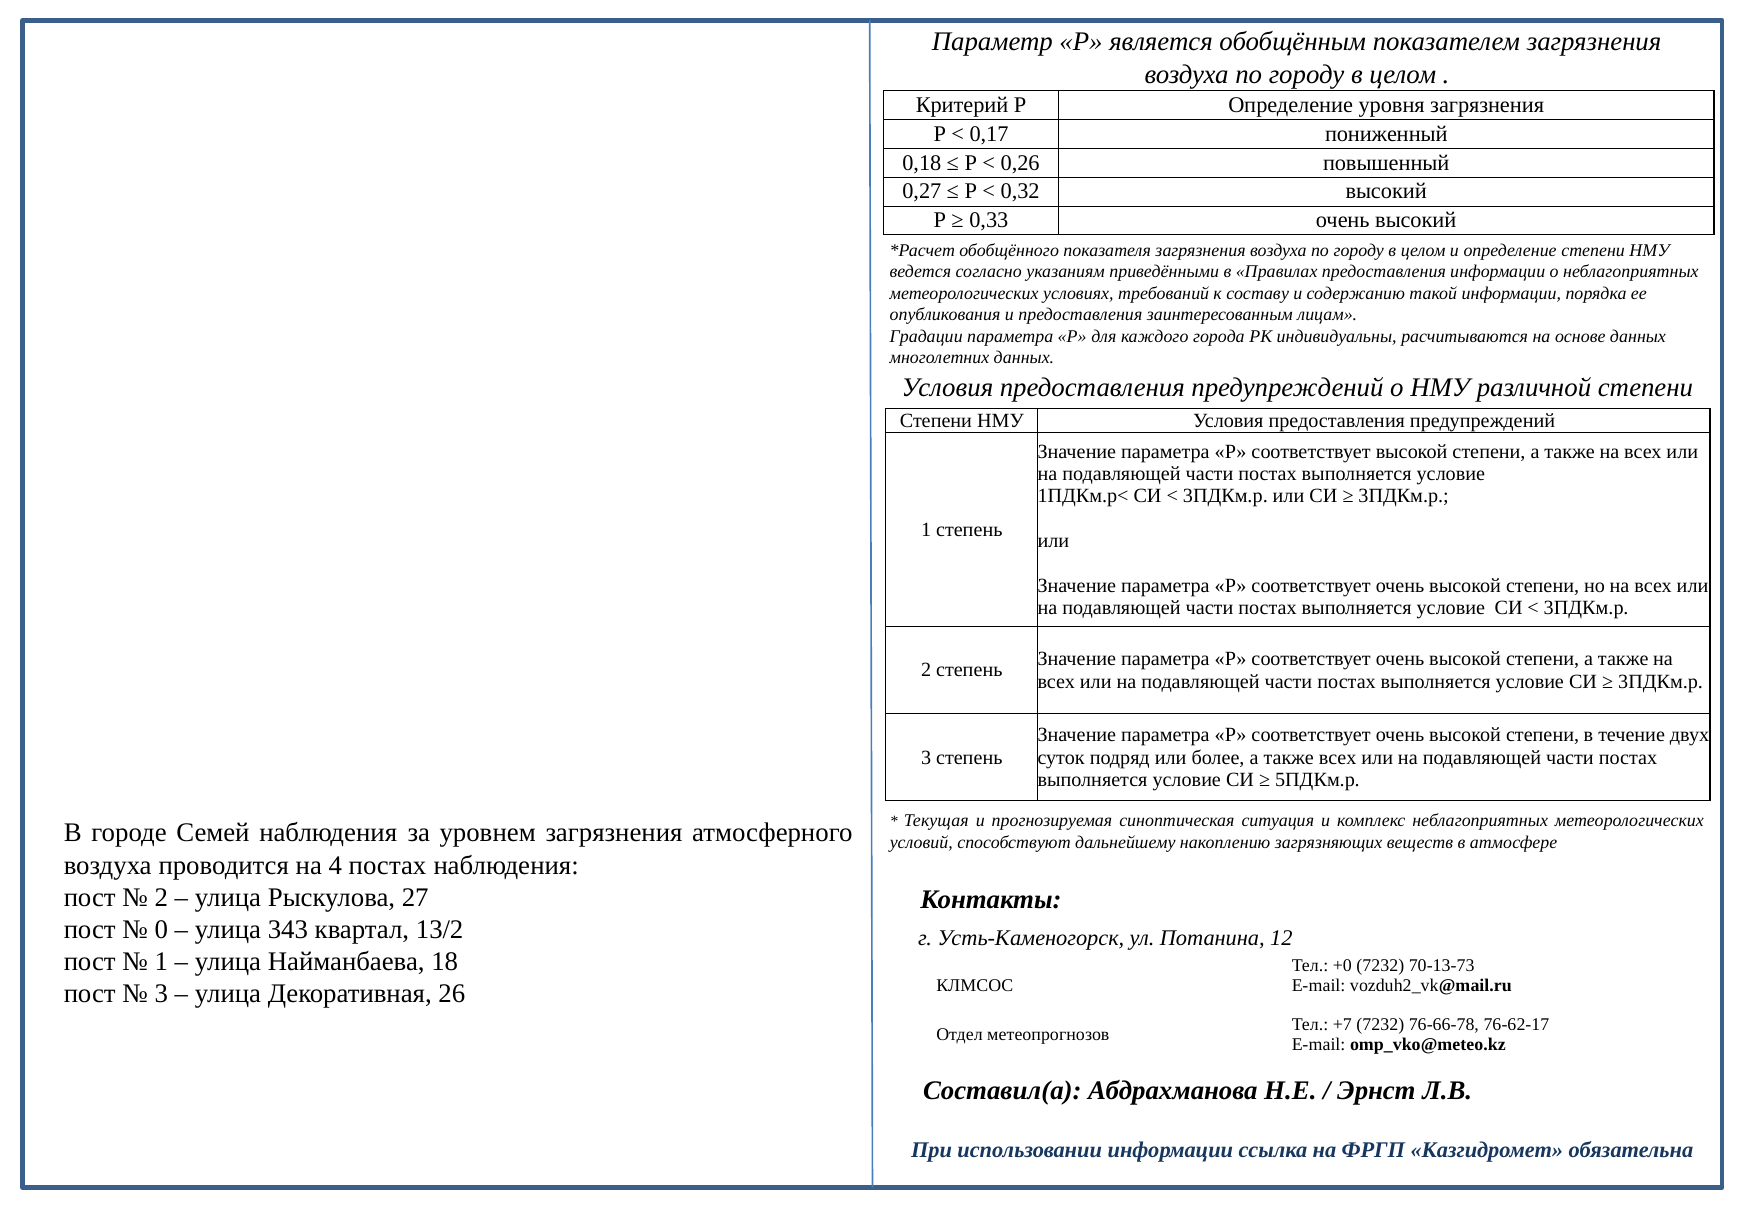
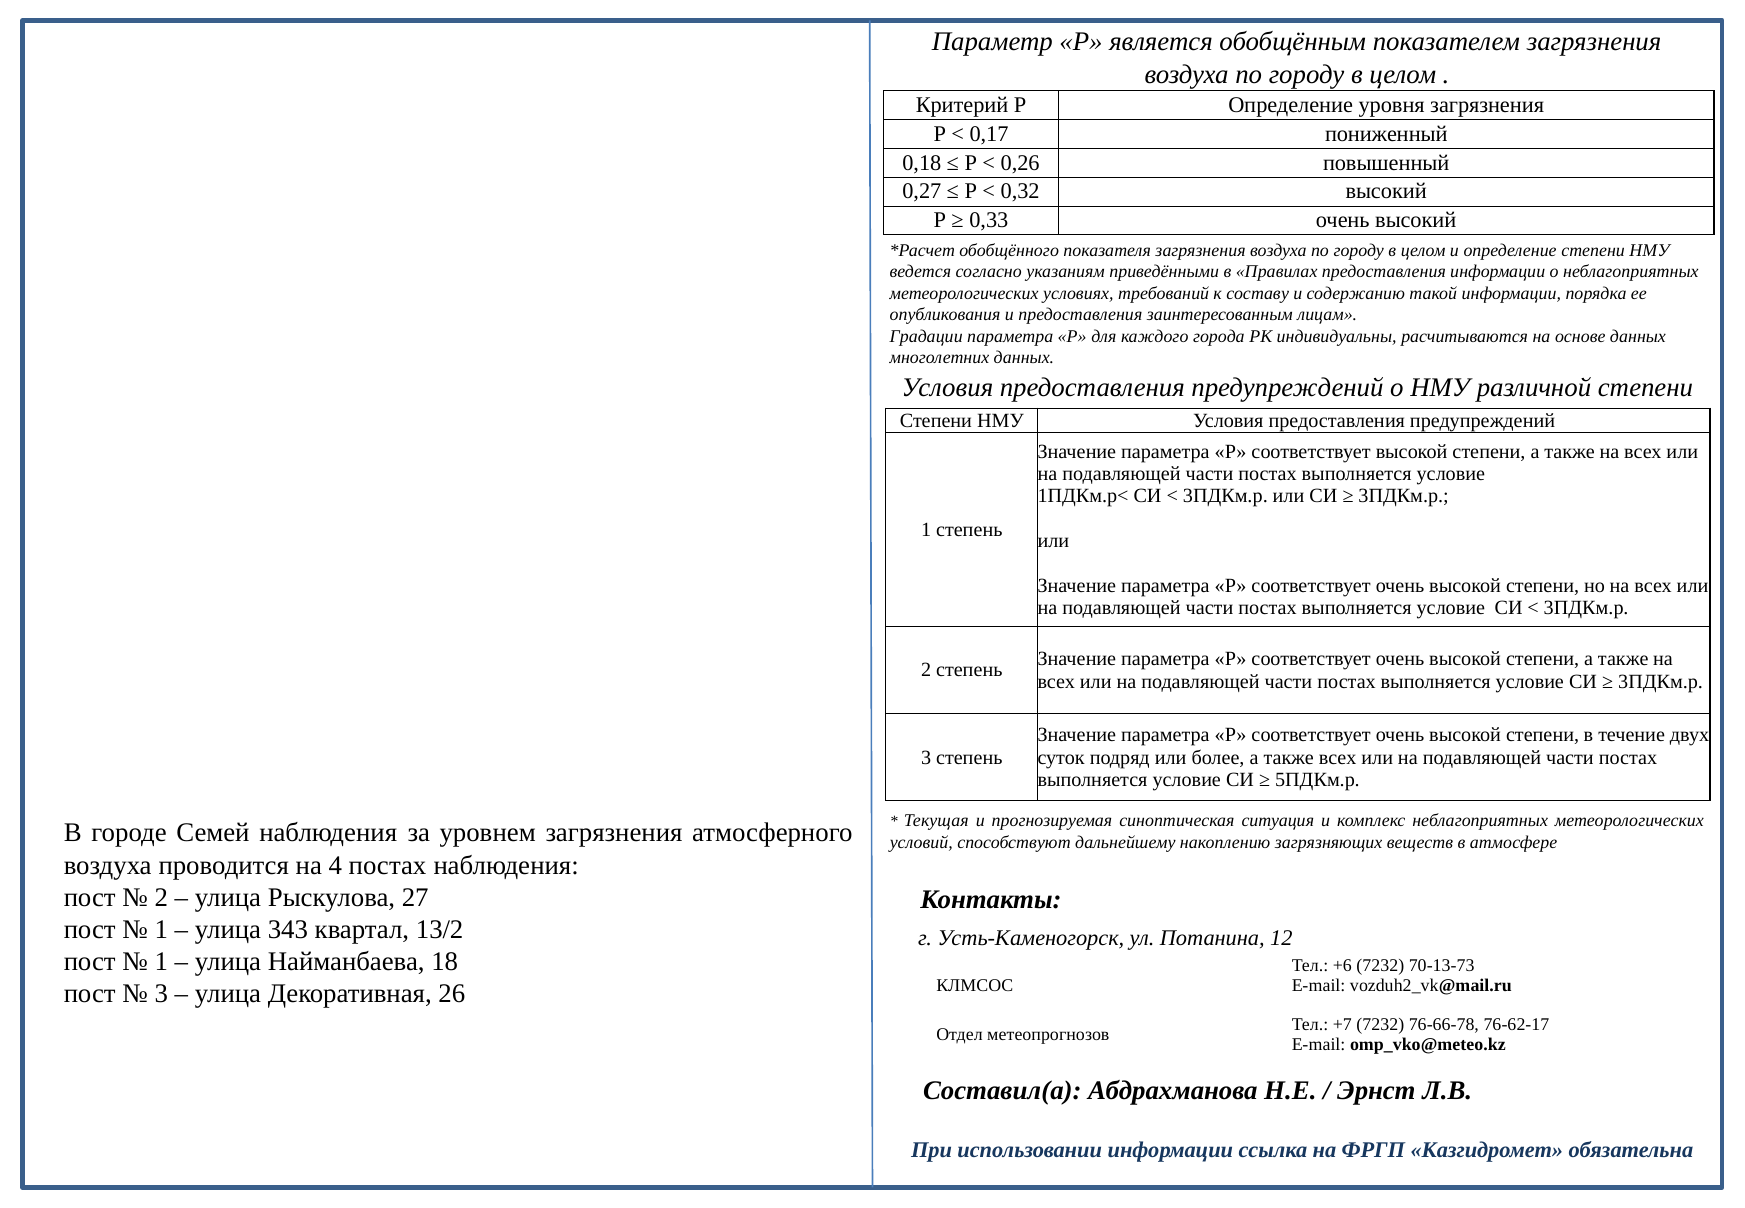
0 at (161, 930): 0 -> 1
+0: +0 -> +6
